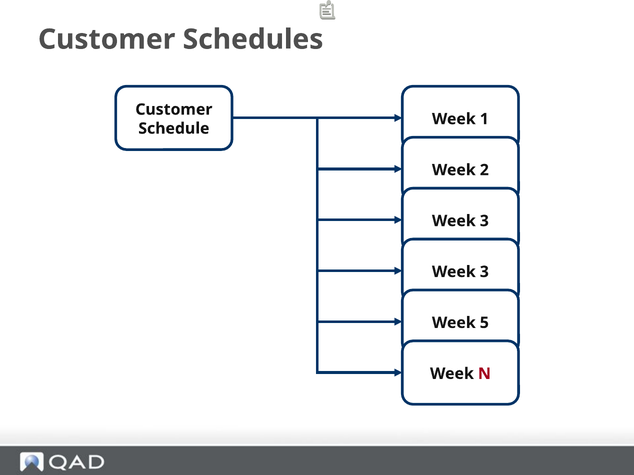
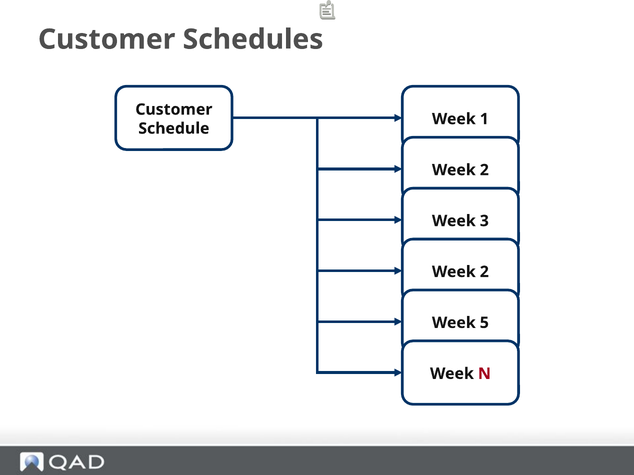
3 at (484, 272): 3 -> 2
